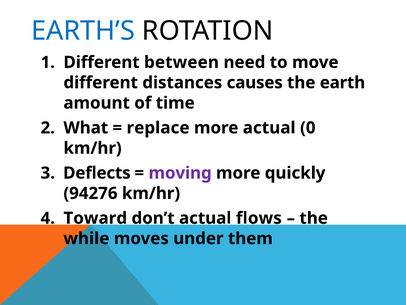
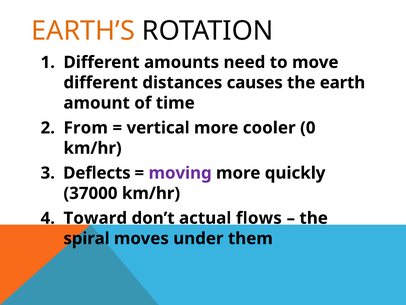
EARTH’S colour: blue -> orange
between: between -> amounts
What: What -> From
replace: replace -> vertical
more actual: actual -> cooler
94276: 94276 -> 37000
while: while -> spiral
